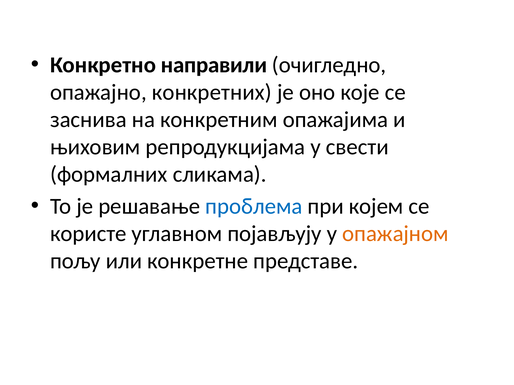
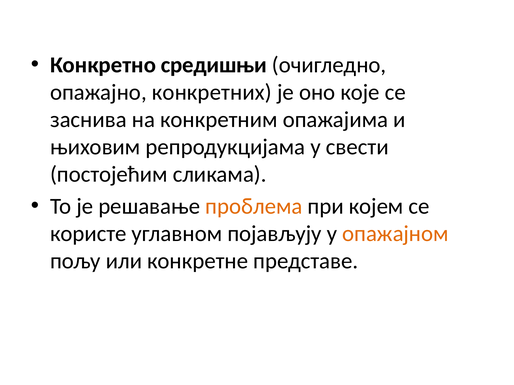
направили: направили -> средишњи
формалних: формалних -> постојећим
проблема colour: blue -> orange
